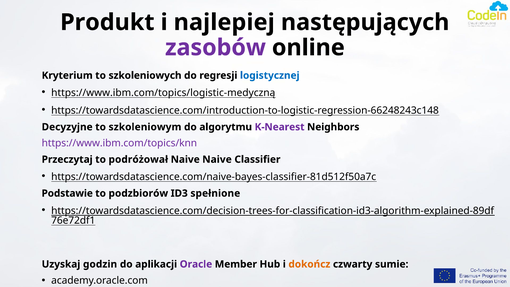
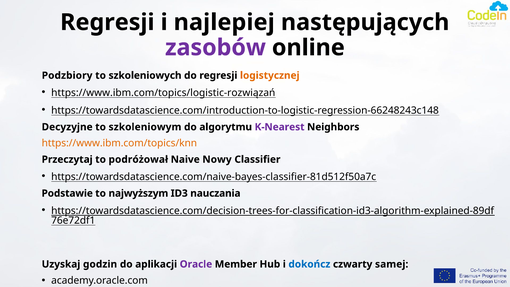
Produkt at (107, 22): Produkt -> Regresji
Kryterium: Kryterium -> Podzbiory
logistycznej colour: blue -> orange
https://www.ibm.com/topics/logistic-medyczną: https://www.ibm.com/topics/logistic-medyczną -> https://www.ibm.com/topics/logistic-rozwiązań
https://www.ibm.com/topics/knn colour: purple -> orange
Naive Naive: Naive -> Nowy
podzbiorów: podzbiorów -> najwyższym
spełnione: spełnione -> nauczania
dokończ colour: orange -> blue
sumie: sumie -> samej
